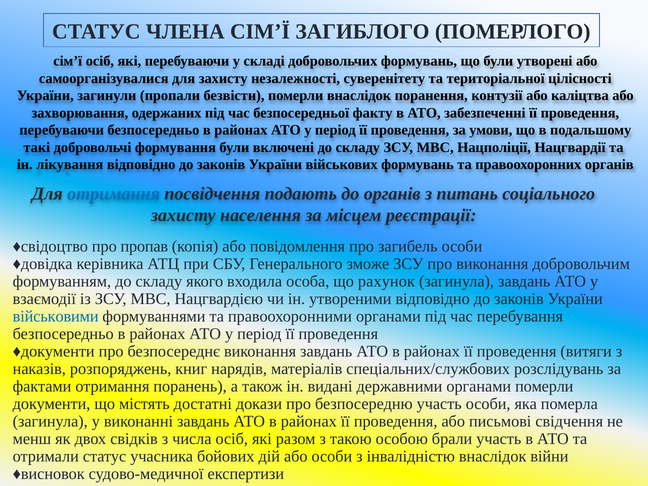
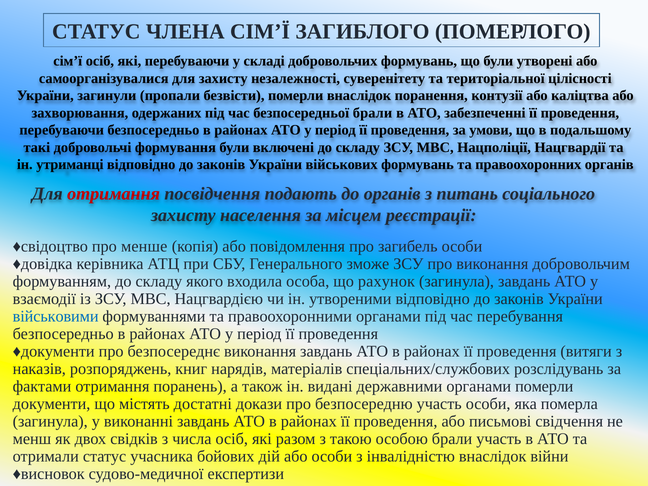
безпосередньої факту: факту -> брали
лікування: лікування -> утриманці
отримання at (114, 194) colour: blue -> red
пропав: пропав -> менше
